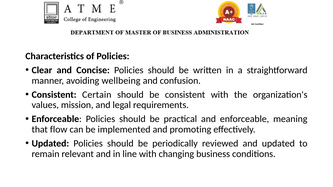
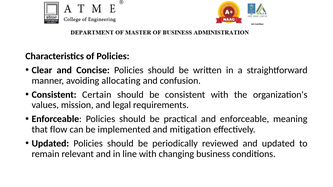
wellbeing: wellbeing -> allocating
promoting: promoting -> mitigation
